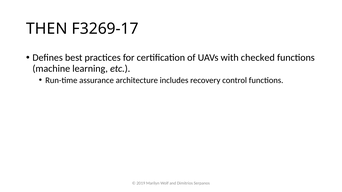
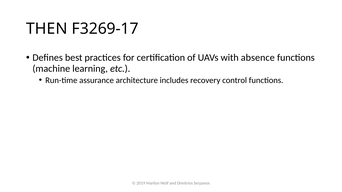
checked: checked -> absence
